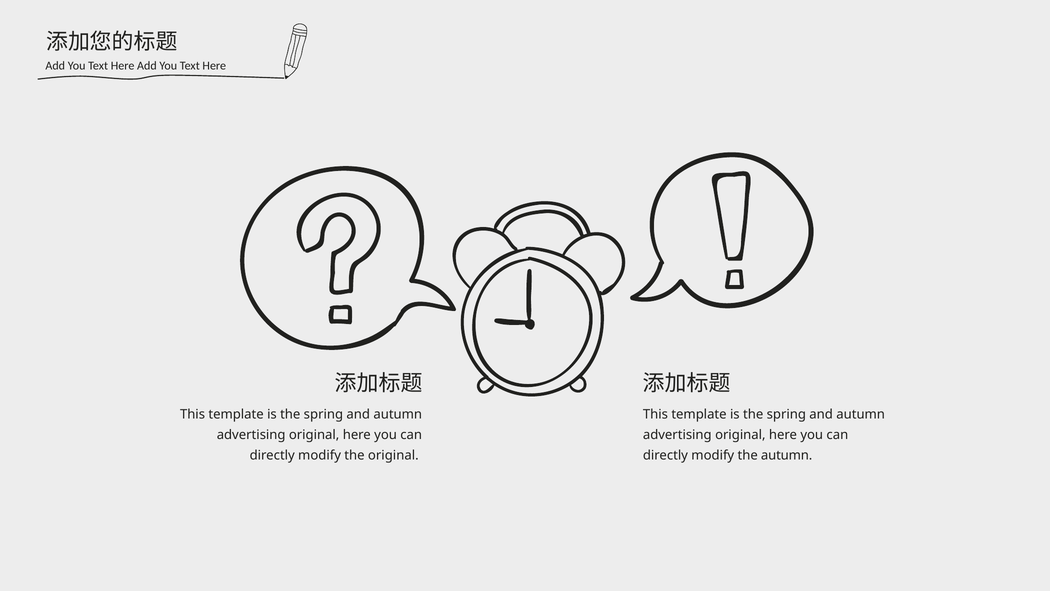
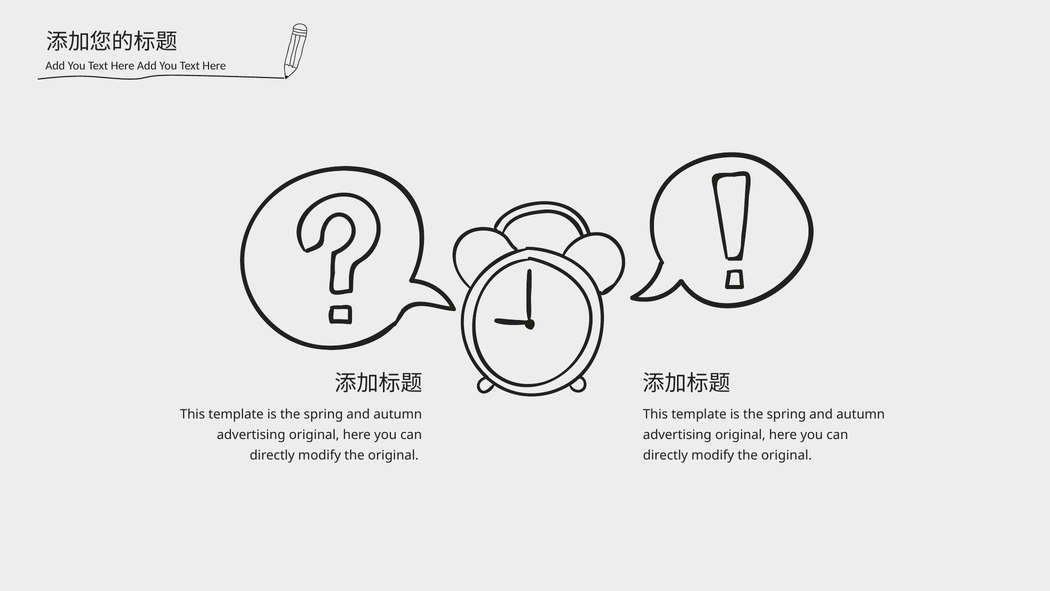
autumn at (787, 455): autumn -> original
